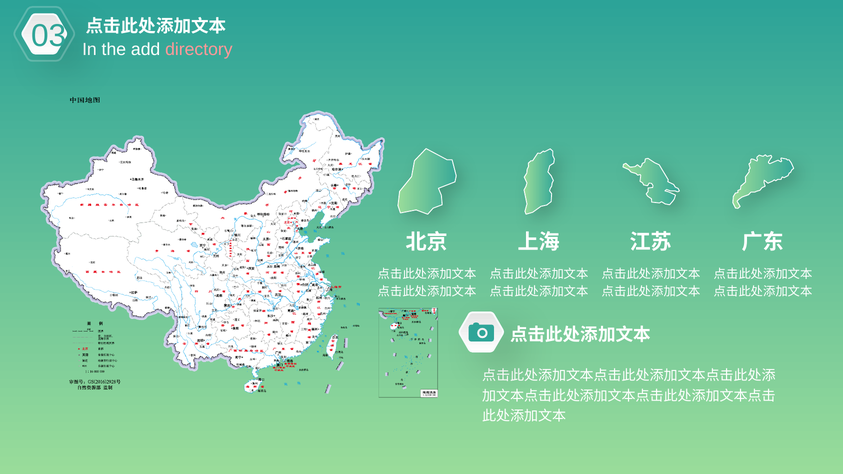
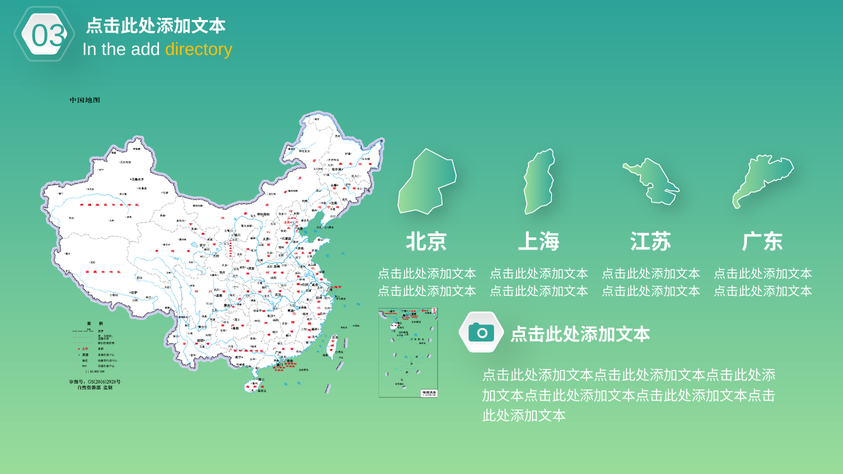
directory colour: pink -> yellow
